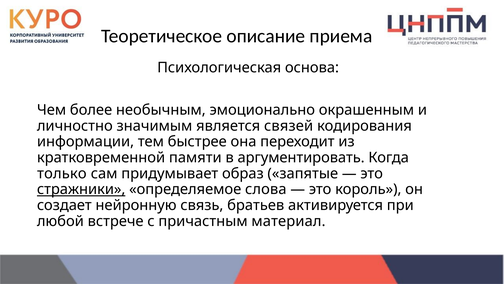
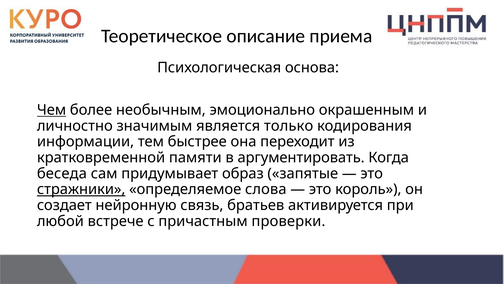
Чем underline: none -> present
связей: связей -> только
только: только -> беседа
материал: материал -> проверки
